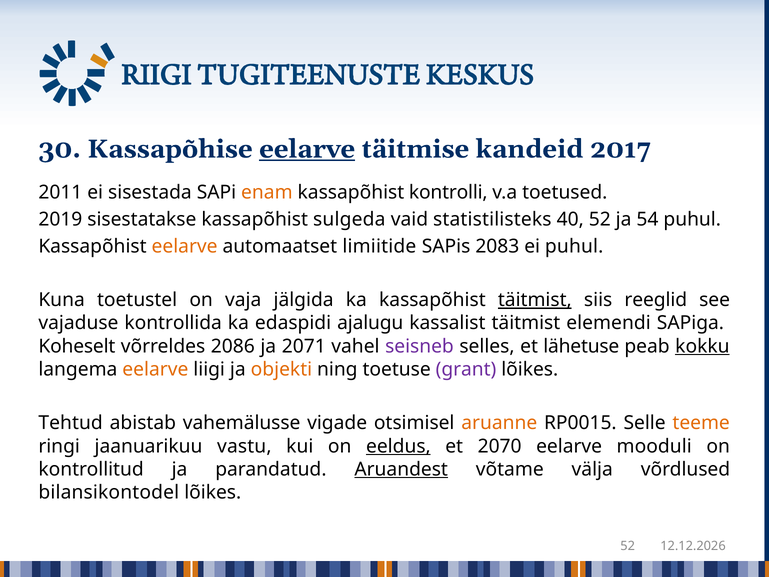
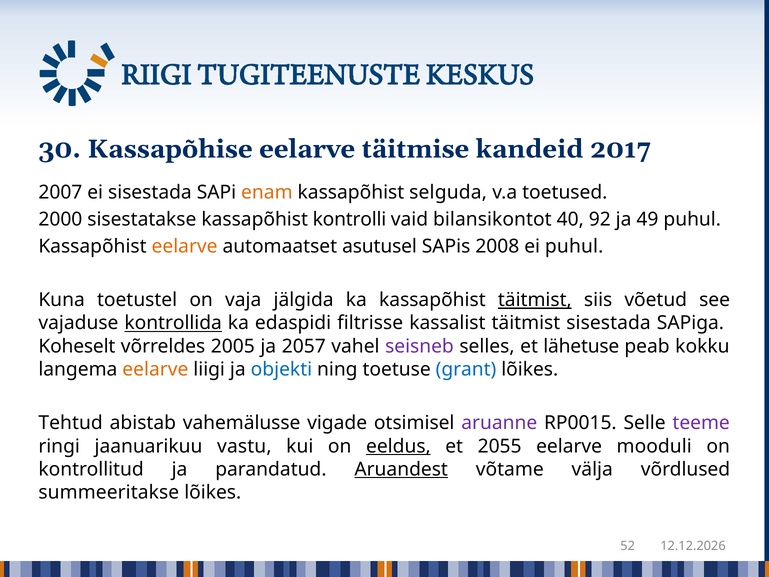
eelarve at (307, 149) underline: present -> none
2011: 2011 -> 2007
kontrolli: kontrolli -> selguda
2019: 2019 -> 2000
sulgeda: sulgeda -> kontrolli
statistilisteks: statistilisteks -> bilansikontot
40 52: 52 -> 92
54: 54 -> 49
limiitide: limiitide -> asutusel
2083: 2083 -> 2008
reeglid: reeglid -> võetud
kontrollida underline: none -> present
ajalugu: ajalugu -> filtrisse
täitmist elemendi: elemendi -> sisestada
2086: 2086 -> 2005
2071: 2071 -> 2057
kokku underline: present -> none
objekti colour: orange -> blue
grant colour: purple -> blue
aruanne colour: orange -> purple
teeme colour: orange -> purple
2070: 2070 -> 2055
bilansikontodel: bilansikontodel -> summeeritakse
